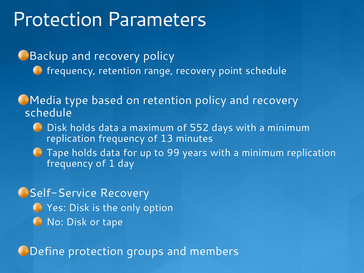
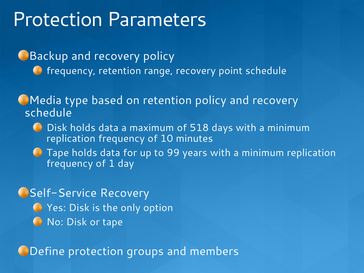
552: 552 -> 518
13: 13 -> 10
